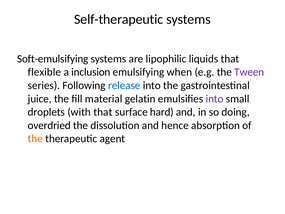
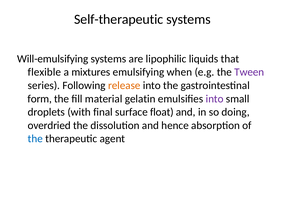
Soft-emulsifying: Soft-emulsifying -> Will-emulsifying
inclusion: inclusion -> mixtures
release colour: blue -> orange
juice: juice -> form
with that: that -> final
hard: hard -> float
the at (35, 139) colour: orange -> blue
